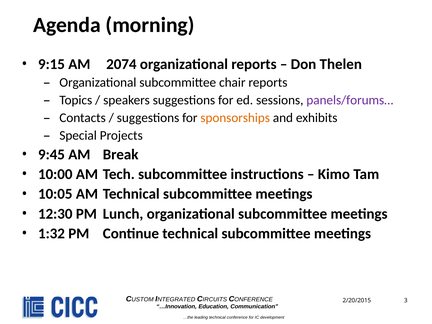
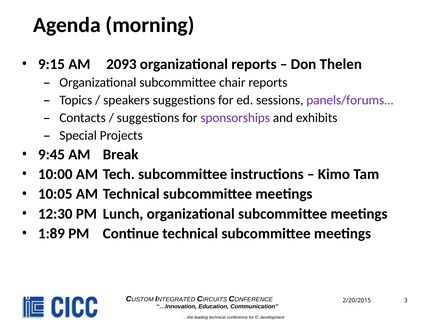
2074: 2074 -> 2093
sponsorships colour: orange -> purple
1:32: 1:32 -> 1:89
